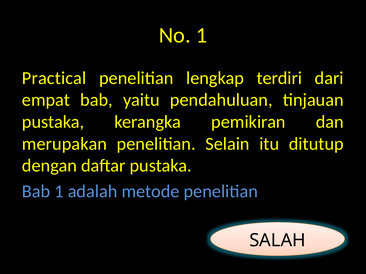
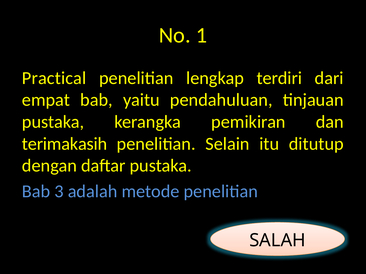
merupakan: merupakan -> terimakasih
Bab 1: 1 -> 3
